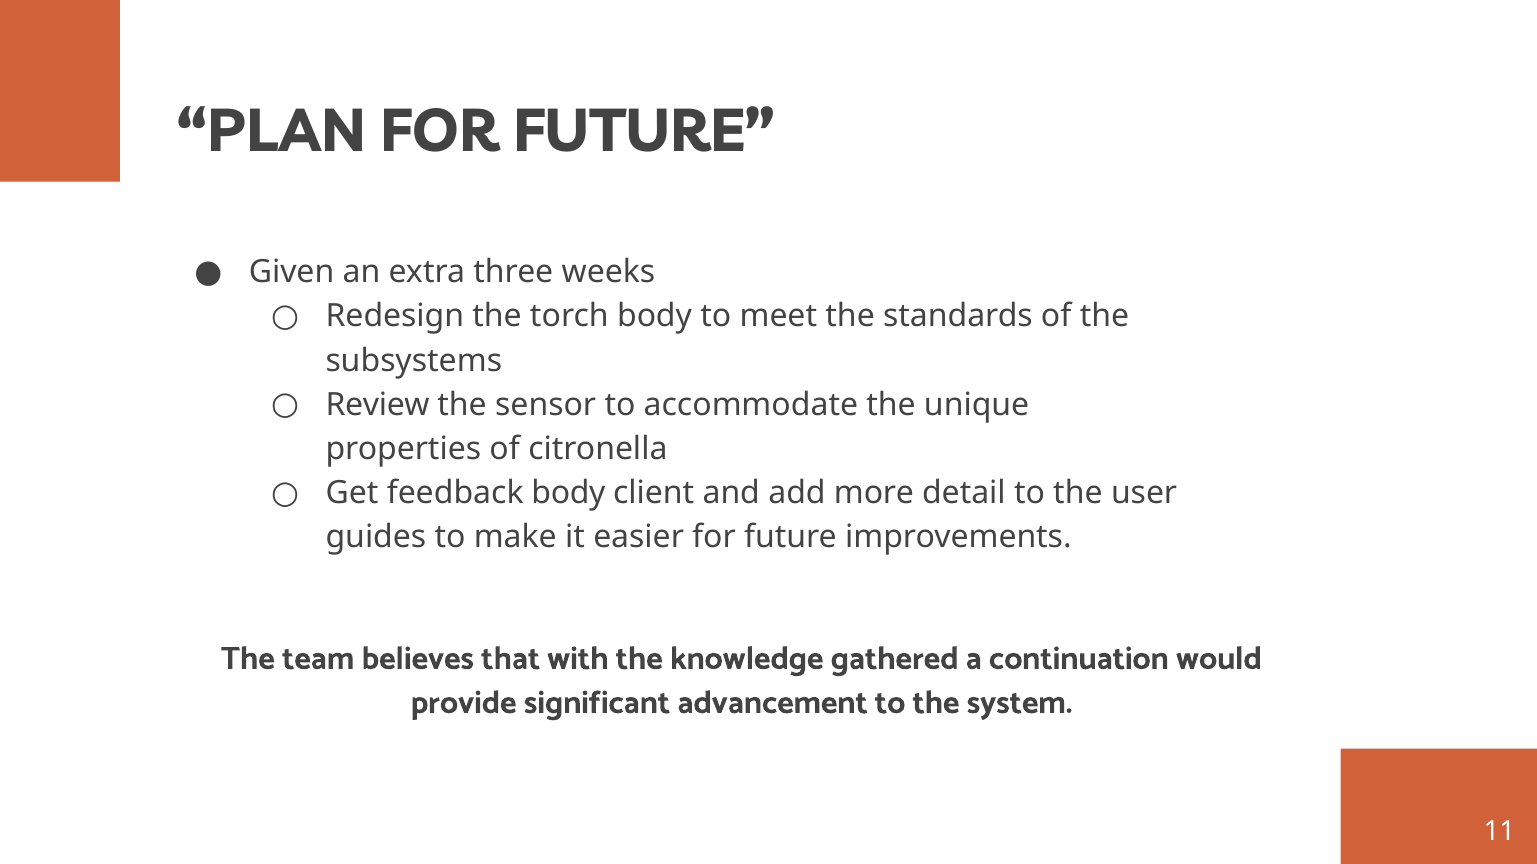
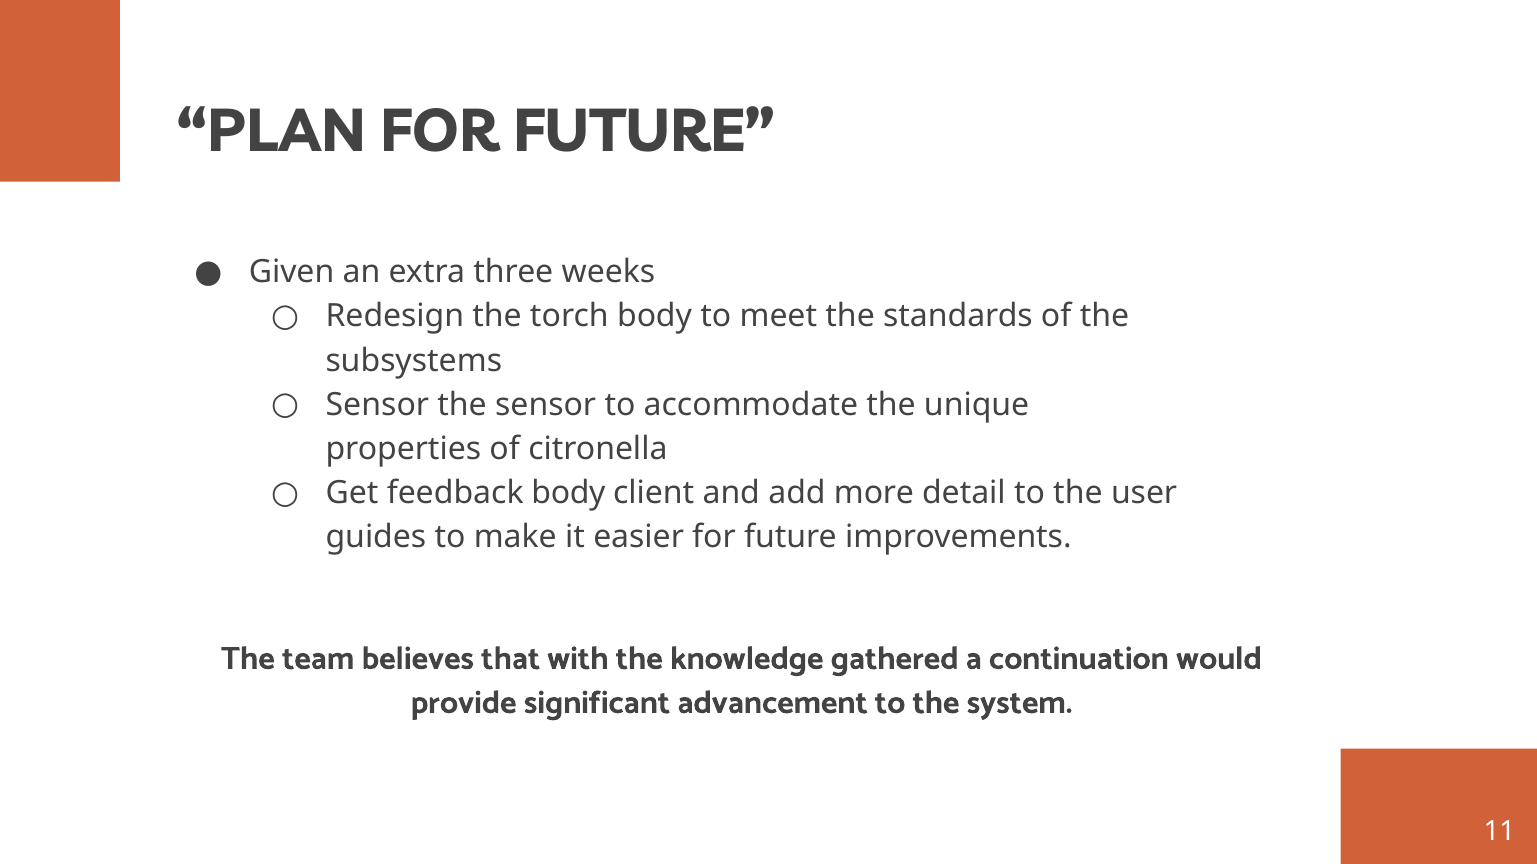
Review at (378, 405): Review -> Sensor
